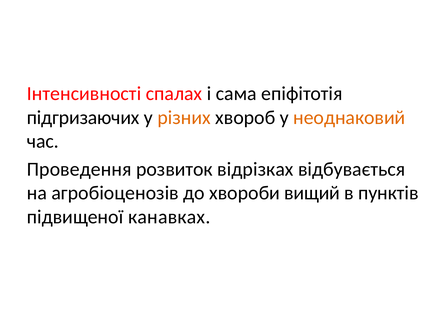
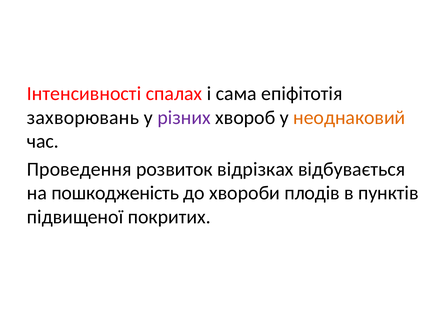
підгризаючих: підгризаючих -> захворювань
різних colour: orange -> purple
агробіоценозів: агробіоценозів -> пошкодженість
вищий: вищий -> плодів
канавках: канавках -> покритих
